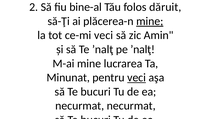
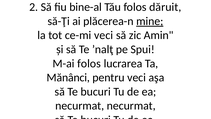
pe ʼnalţ: ʼnalţ -> Spui
M-ai mine: mine -> folos
Minunat: Minunat -> Mănânci
veci at (137, 77) underline: present -> none
